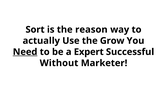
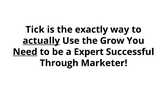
Sort: Sort -> Tick
reason: reason -> exactly
actually underline: none -> present
Without: Without -> Through
